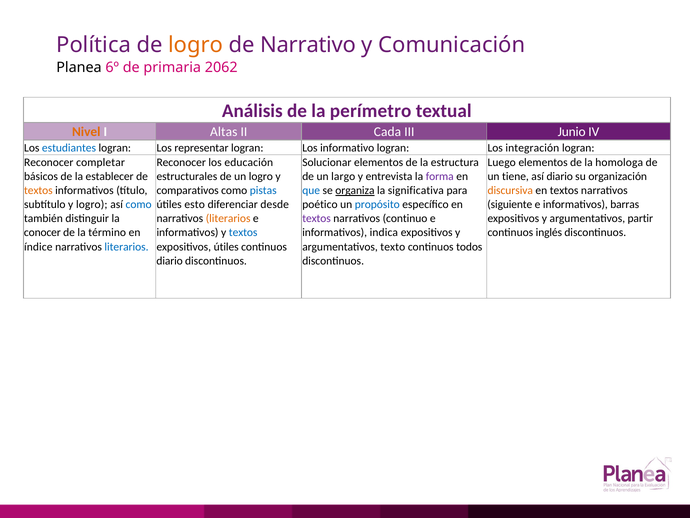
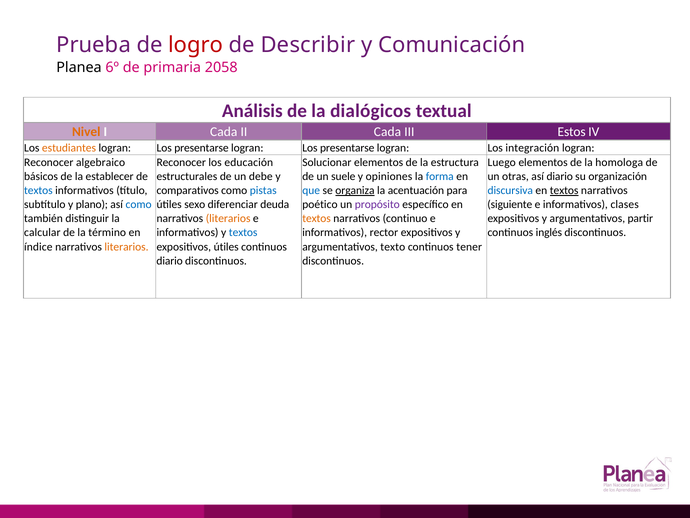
Política: Política -> Prueba
logro at (196, 45) colour: orange -> red
Narrativo: Narrativo -> Describir
2062: 2062 -> 2058
perímetro: perímetro -> dialógicos
I Altas: Altas -> Cada
Junio: Junio -> Estos
estudiantes colour: blue -> orange
representar at (201, 148): representar -> presentarse
informativo at (347, 148): informativo -> presentarse
completar: completar -> algebraico
un logro: logro -> debe
largo: largo -> suele
entrevista: entrevista -> opiniones
forma colour: purple -> blue
tiene: tiene -> otras
textos at (38, 190) colour: orange -> blue
significativa: significativa -> acentuación
discursiva colour: orange -> blue
textos at (564, 190) underline: none -> present
y logro: logro -> plano
esto: esto -> sexo
desde: desde -> deuda
propósito colour: blue -> purple
barras: barras -> clases
textos at (317, 218) colour: purple -> orange
conocer: conocer -> calcular
indica: indica -> rector
literarios at (127, 246) colour: blue -> orange
todos: todos -> tener
